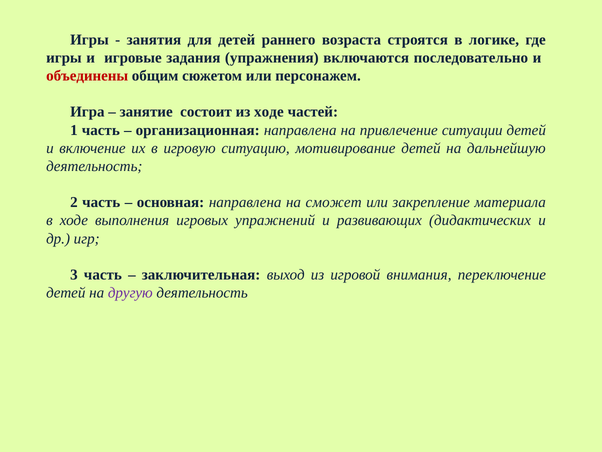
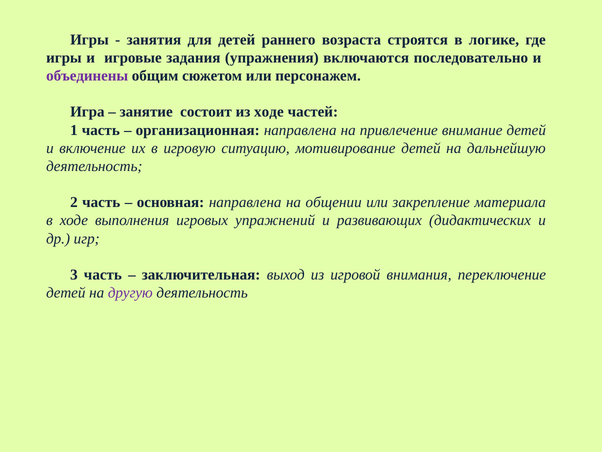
объединены colour: red -> purple
ситуации: ситуации -> внимание
сможет: сможет -> общении
